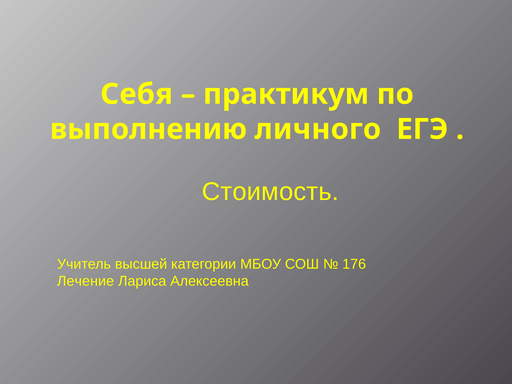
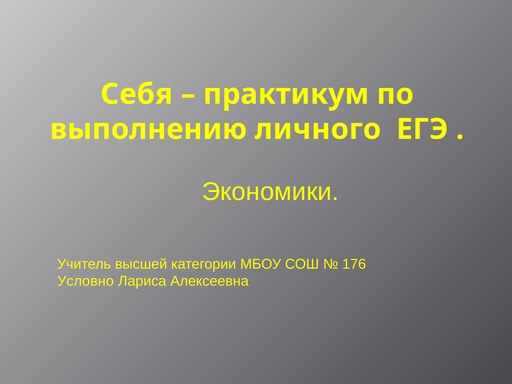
Стоимость: Стоимость -> Экономики
Лечение: Лечение -> Условно
